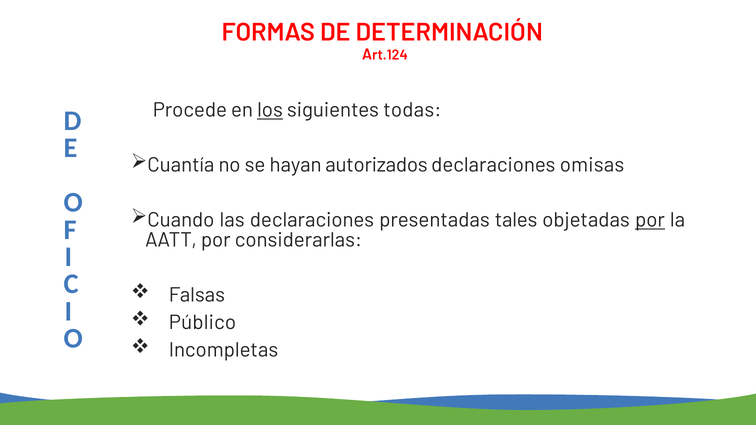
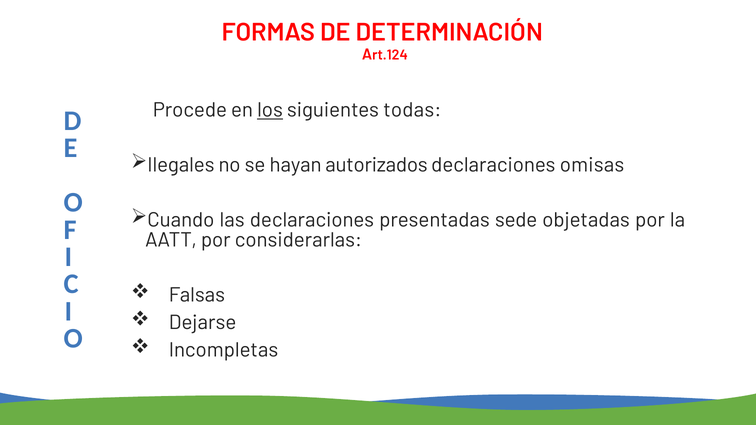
Cuantía: Cuantía -> Ilegales
tales: tales -> sede
por at (650, 220) underline: present -> none
Público: Público -> Dejarse
